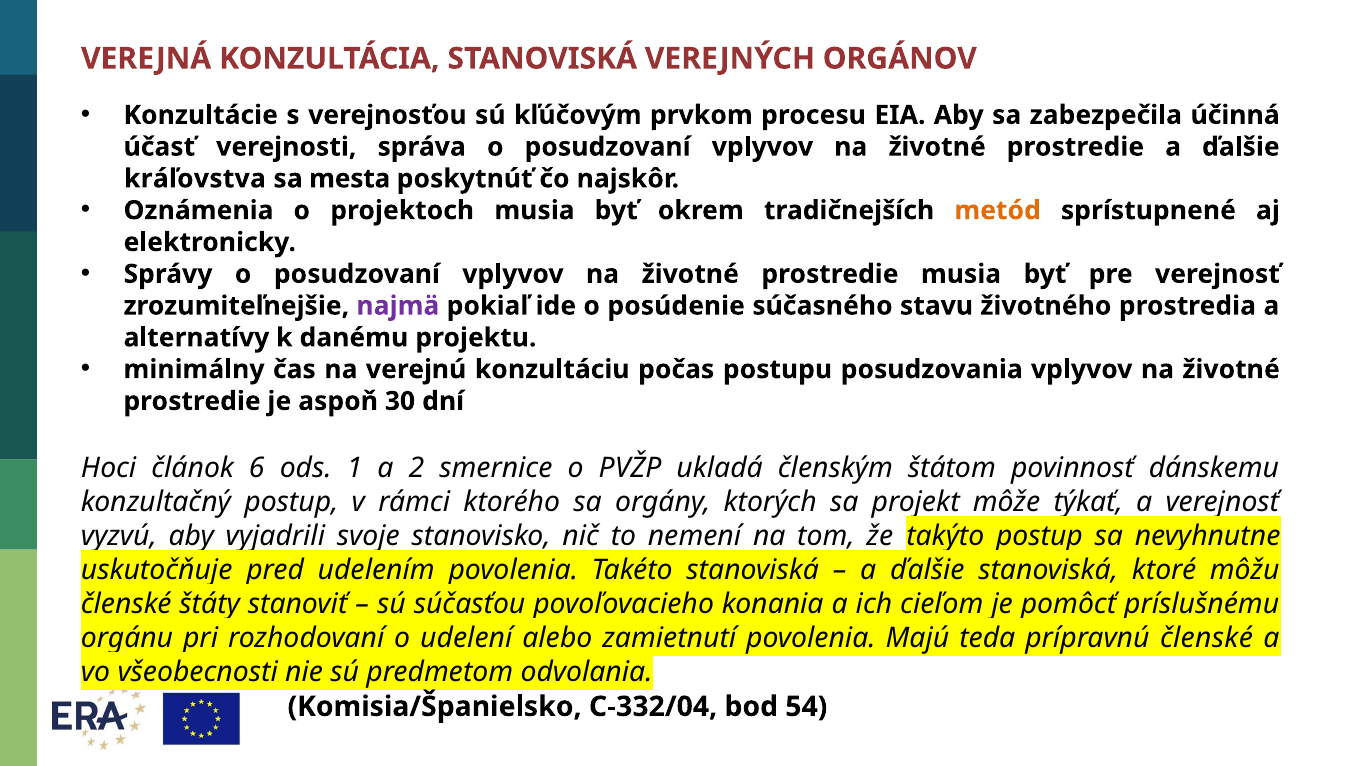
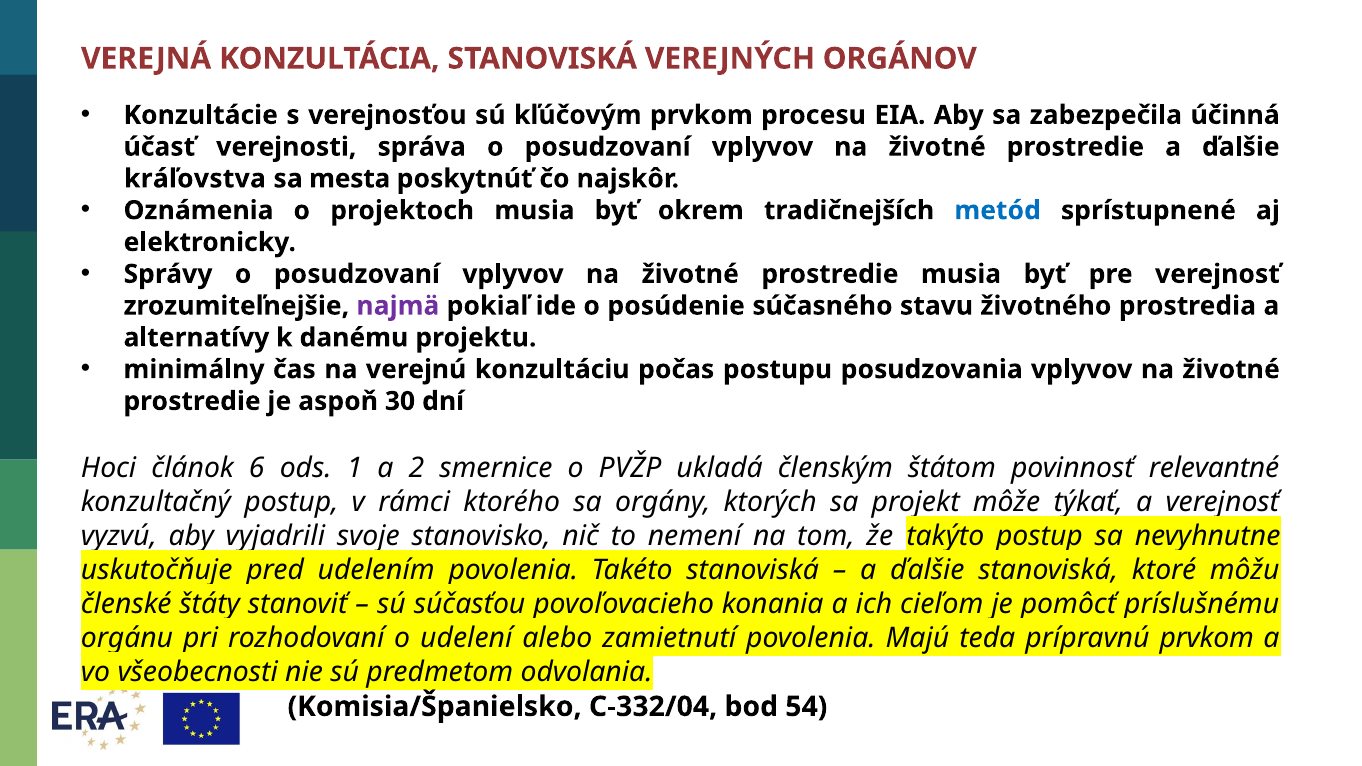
metód colour: orange -> blue
dánskemu: dánskemu -> relevantné
prípravnú členské: členské -> prvkom
